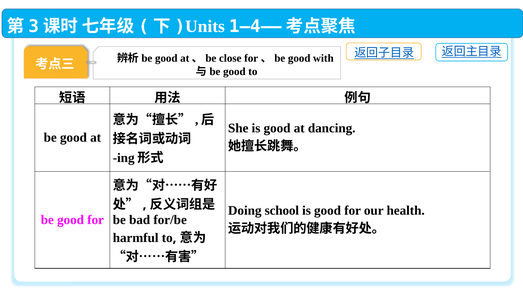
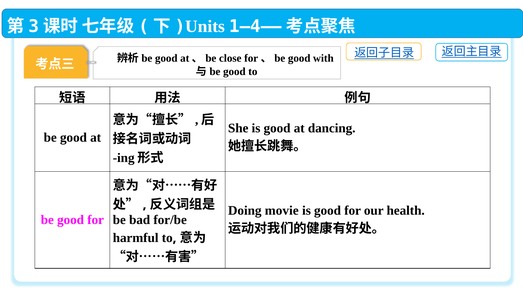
school: school -> movie
